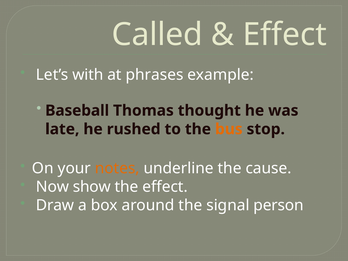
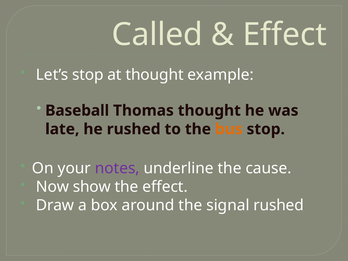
Let’s with: with -> stop
at phrases: phrases -> thought
notes colour: orange -> purple
signal person: person -> rushed
